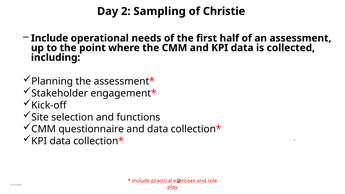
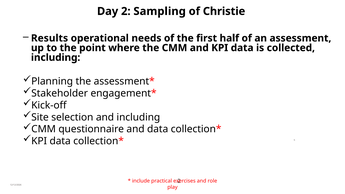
Include at (50, 38): Include -> Results
and functions: functions -> including
